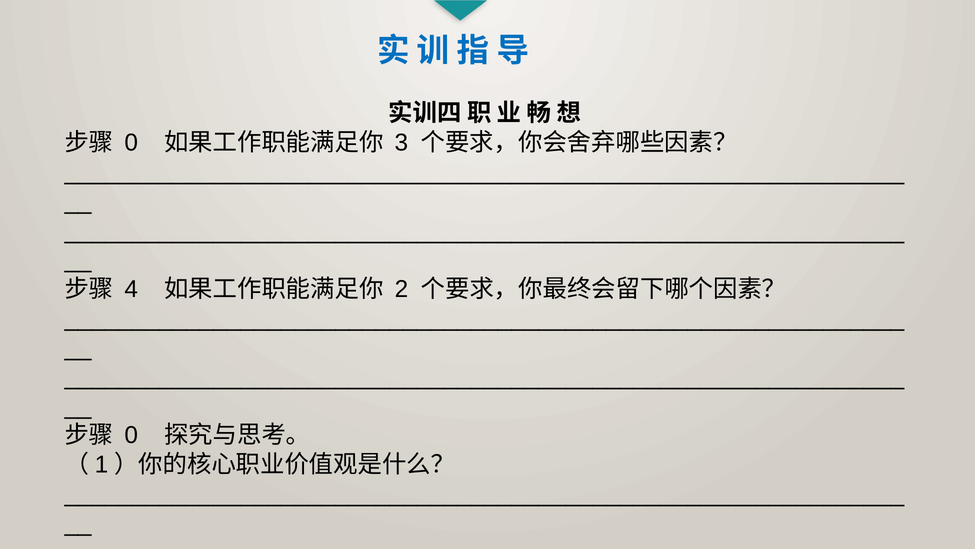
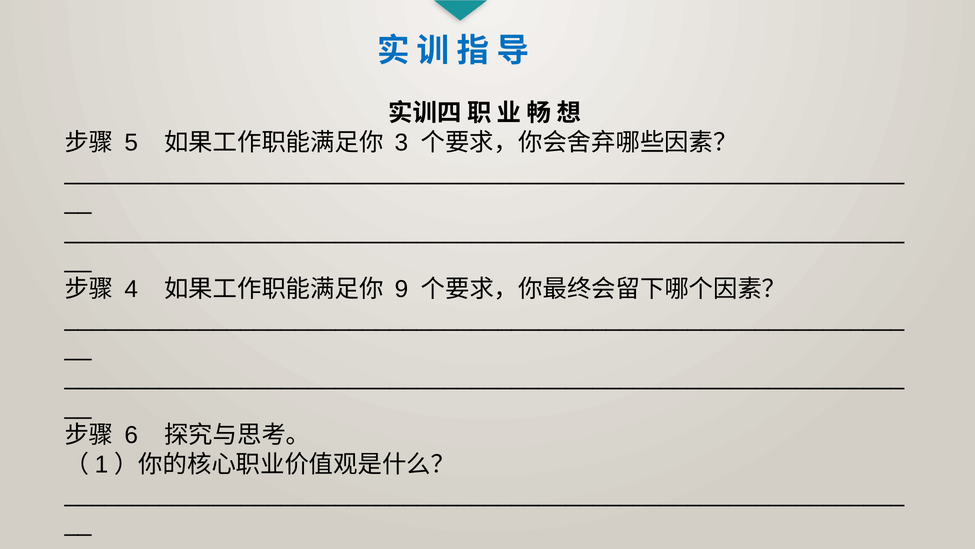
0 at (131, 143): 0 -> 5
2: 2 -> 9
0 at (131, 435): 0 -> 6
